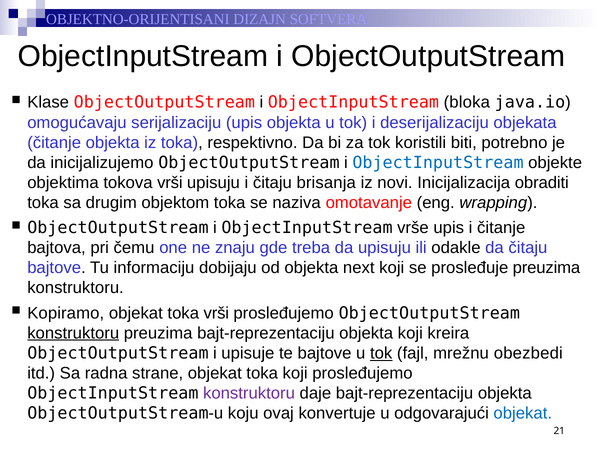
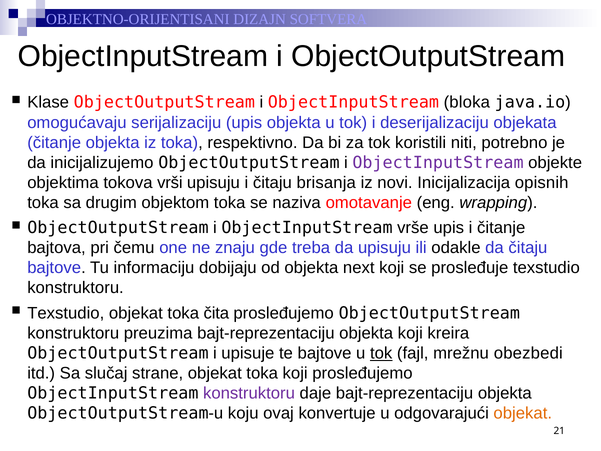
biti: biti -> niti
ObjectInputStream at (438, 163) colour: blue -> purple
obraditi: obraditi -> opisnih
prosleđuje preuzima: preuzima -> texstudio
Kopiramo at (66, 313): Kopiramo -> Texstudio
toka vrši: vrši -> čita
konstruktoru at (73, 333) underline: present -> none
radna: radna -> slučaj
objekat at (523, 413) colour: blue -> orange
